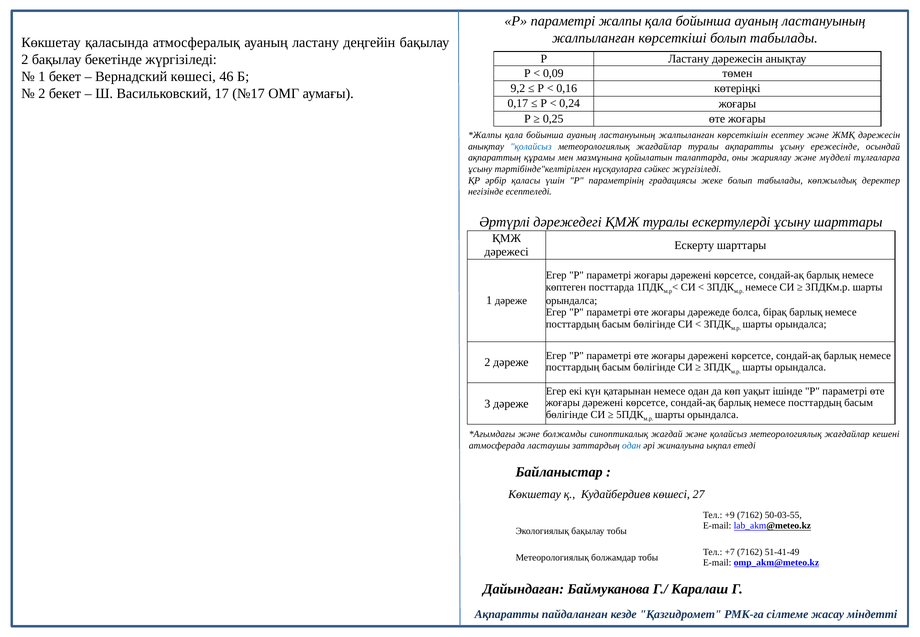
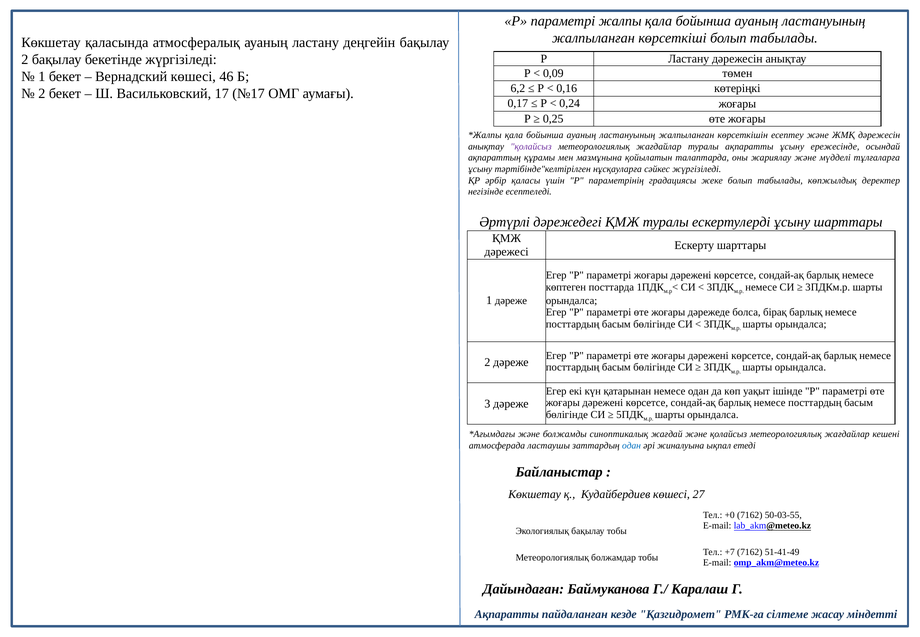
9,2: 9,2 -> 6,2
қолайсыз at (531, 147) colour: blue -> purple
+9: +9 -> +0
